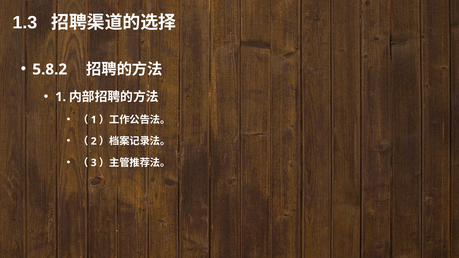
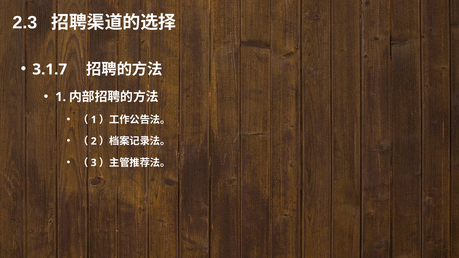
1.3: 1.3 -> 2.3
5.8.2: 5.8.2 -> 3.1.7
